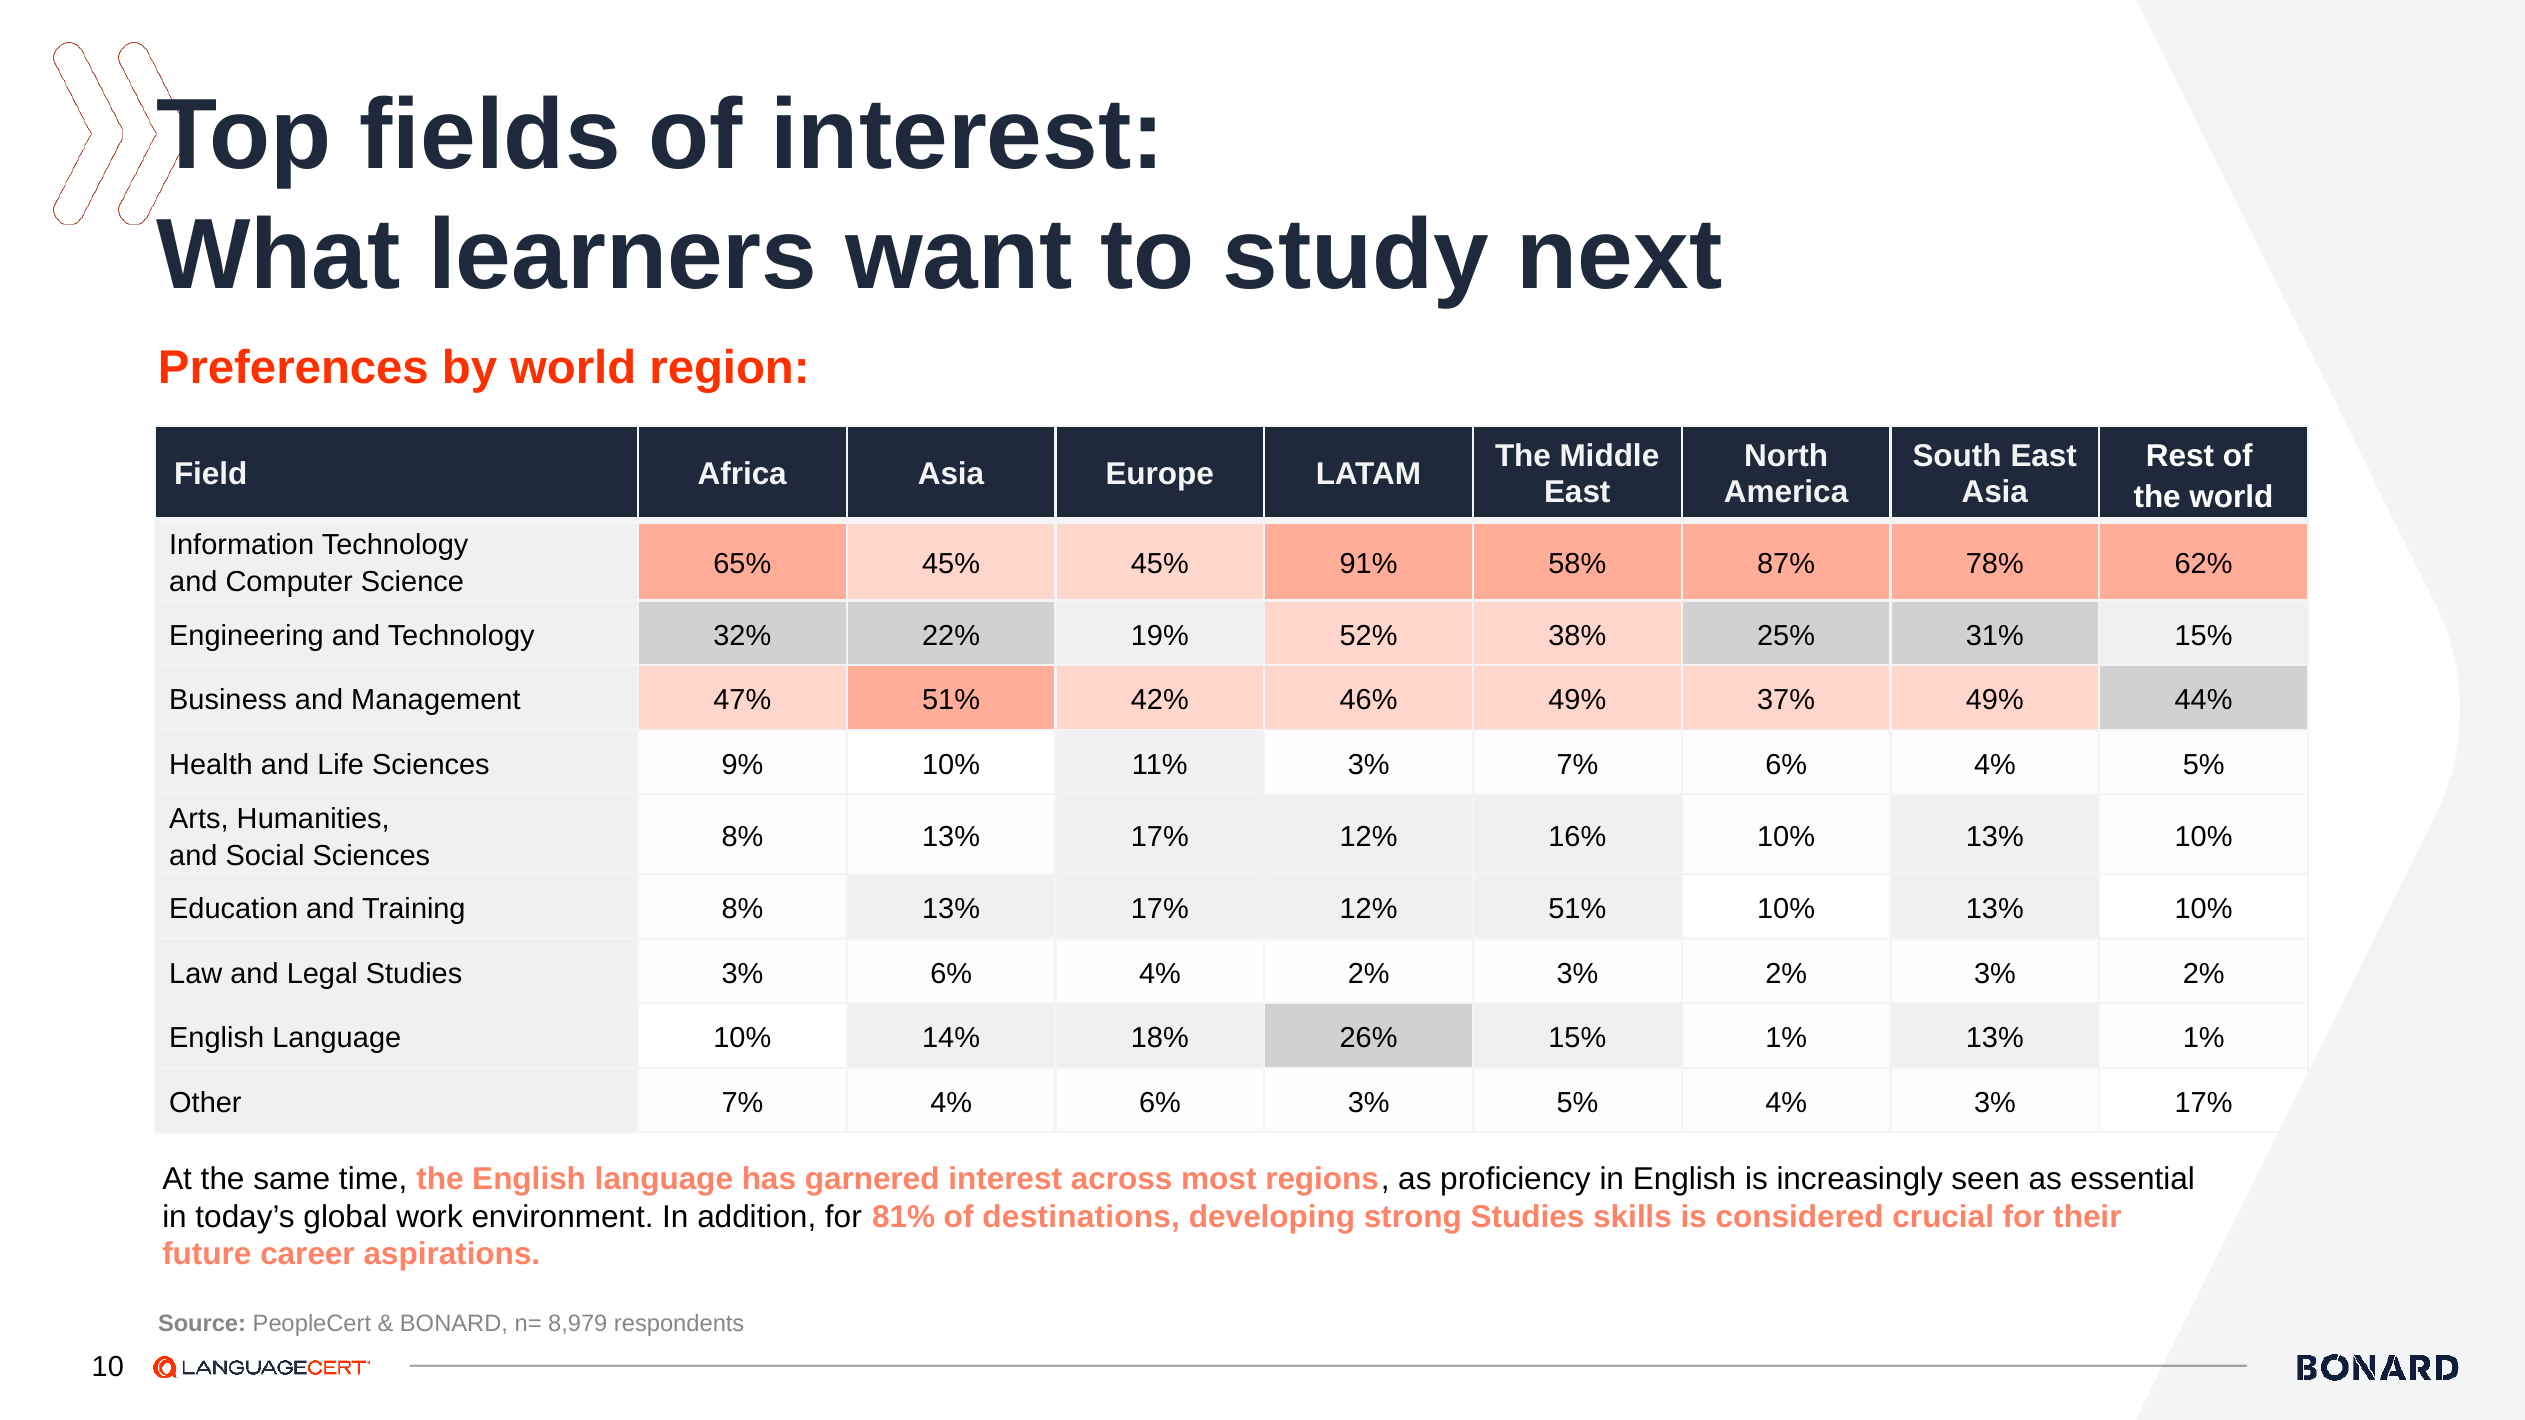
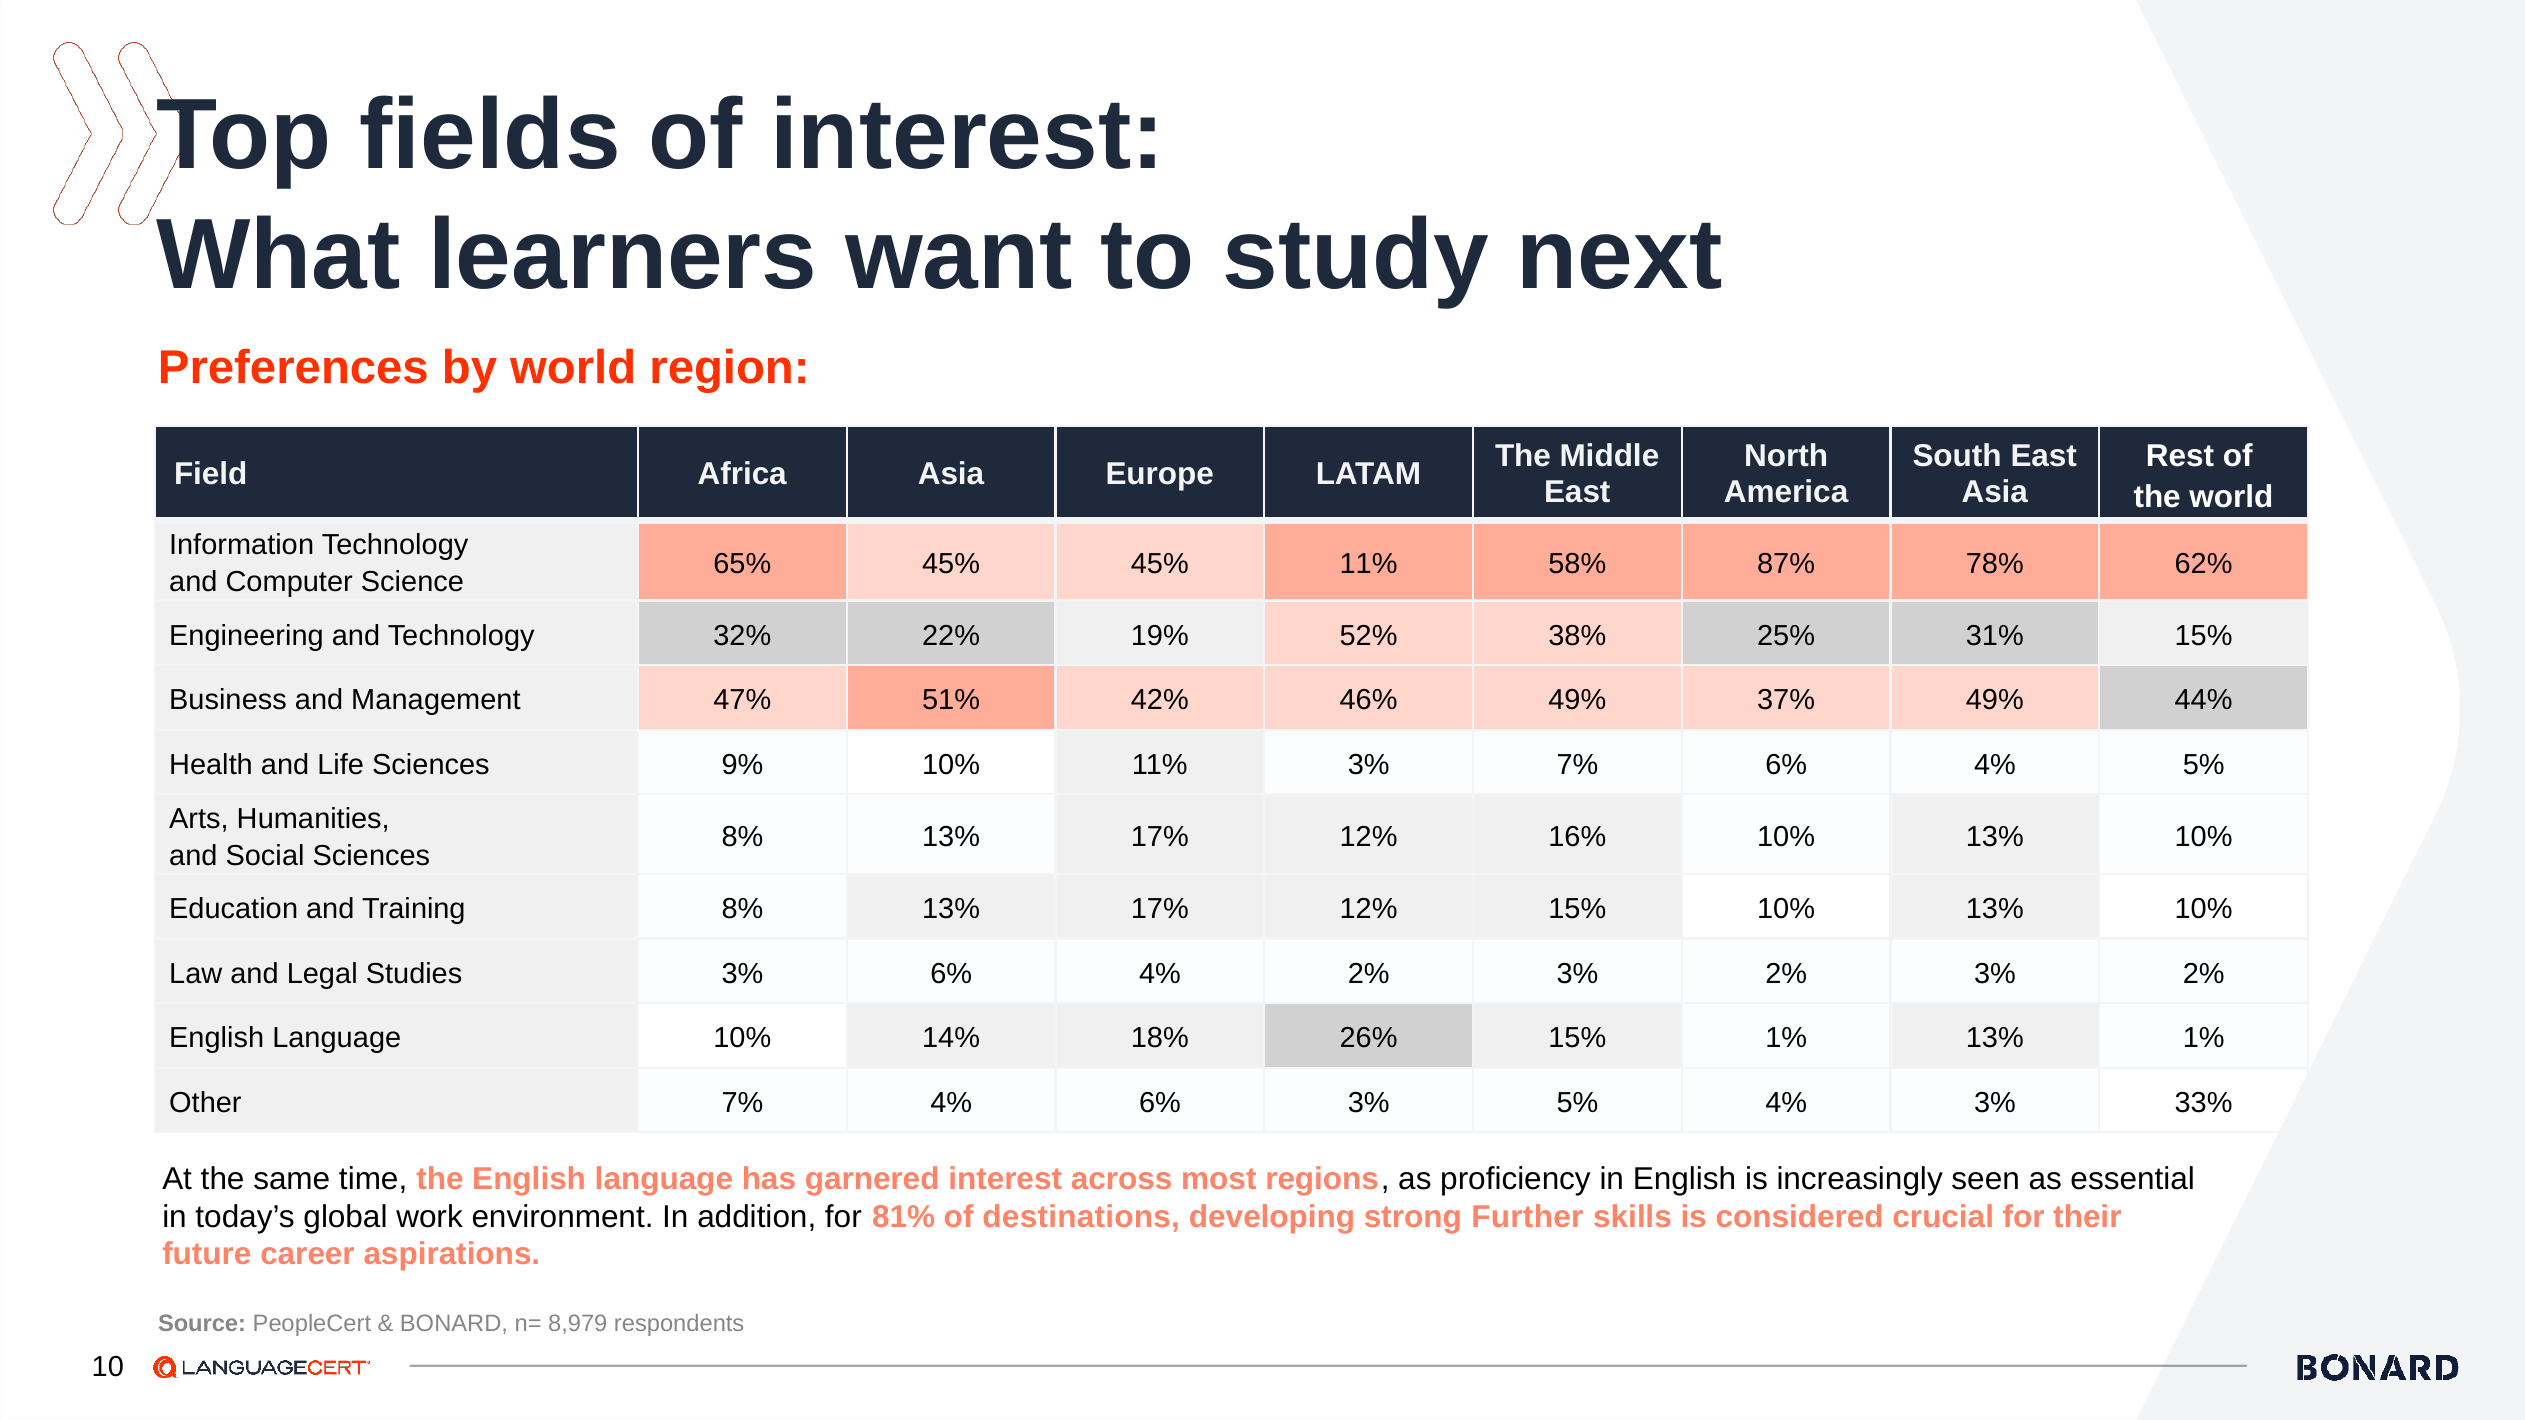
45% 91%: 91% -> 11%
12% 51%: 51% -> 15%
3% 17%: 17% -> 33%
strong Studies: Studies -> Further
